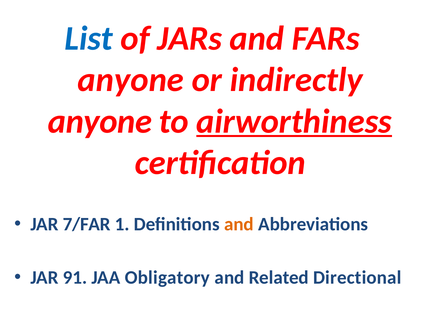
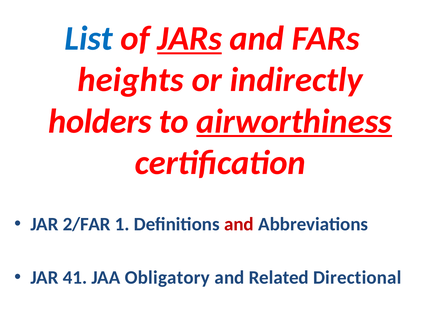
JARs underline: none -> present
anyone at (131, 80): anyone -> heights
anyone at (100, 121): anyone -> holders
7/FAR: 7/FAR -> 2/FAR
and at (239, 224) colour: orange -> red
91: 91 -> 41
